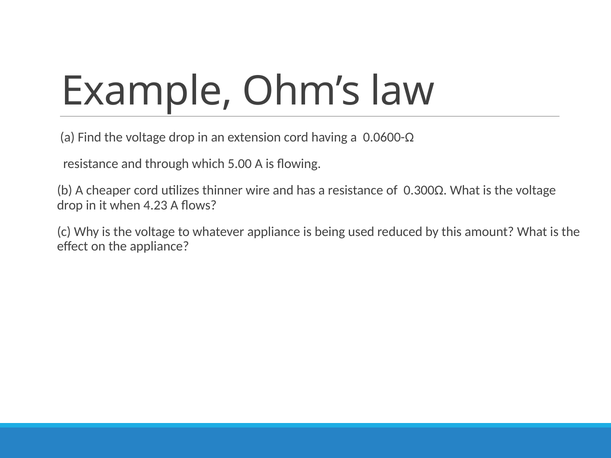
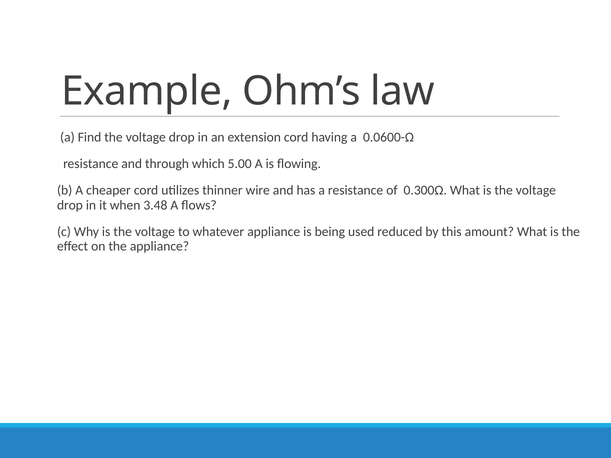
4.23: 4.23 -> 3.48
